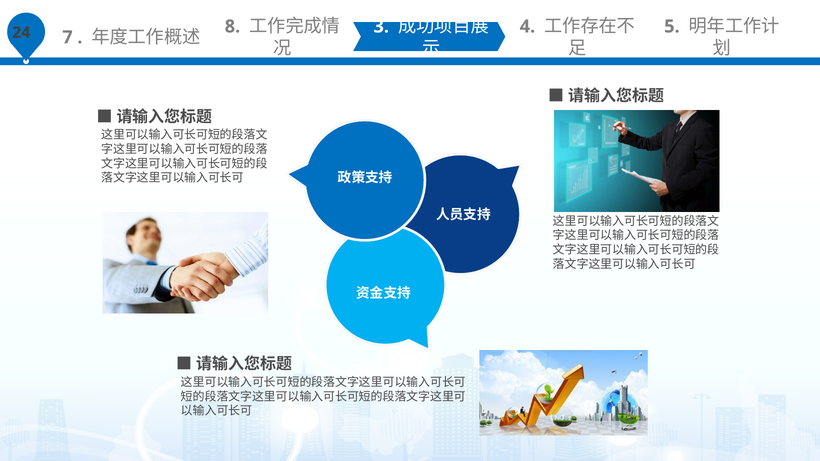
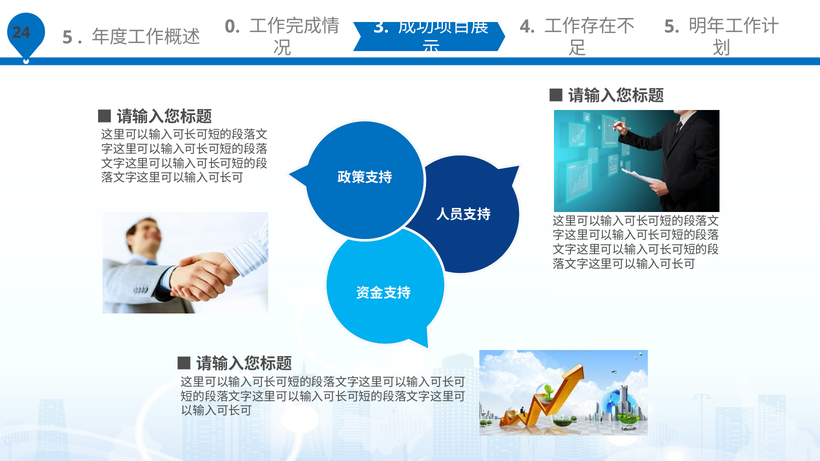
7 at (68, 37): 7 -> 5
8: 8 -> 0
